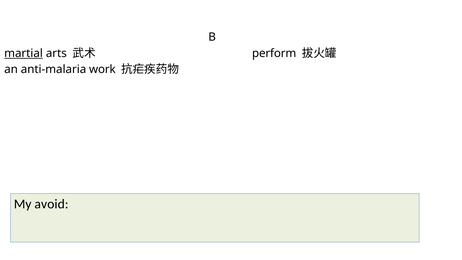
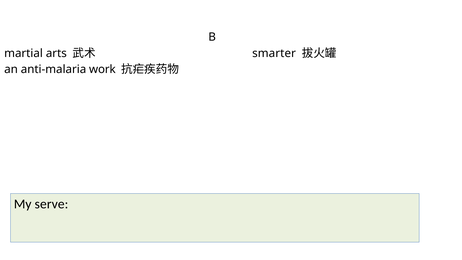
martial underline: present -> none
perform: perform -> smarter
avoid: avoid -> serve
